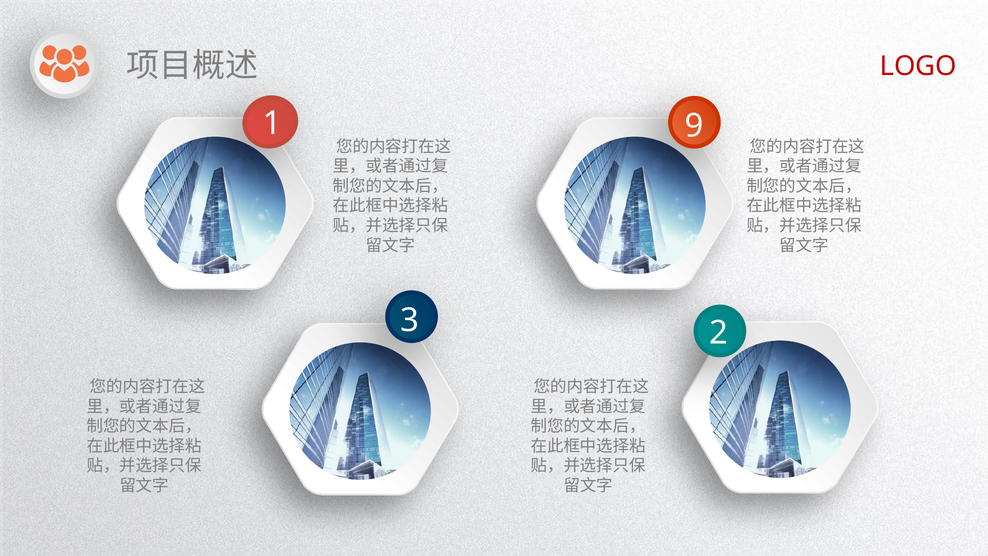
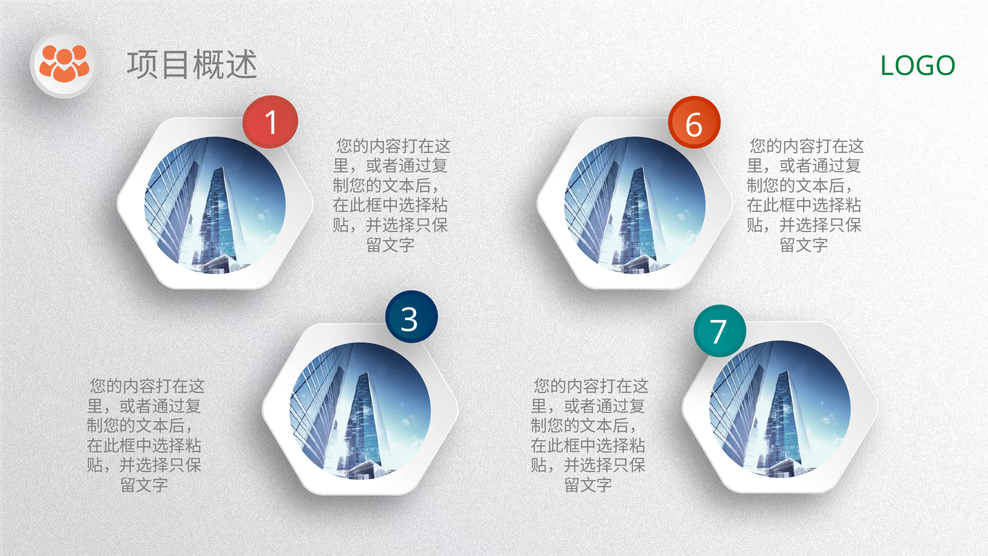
LOGO colour: red -> green
9: 9 -> 6
2: 2 -> 7
